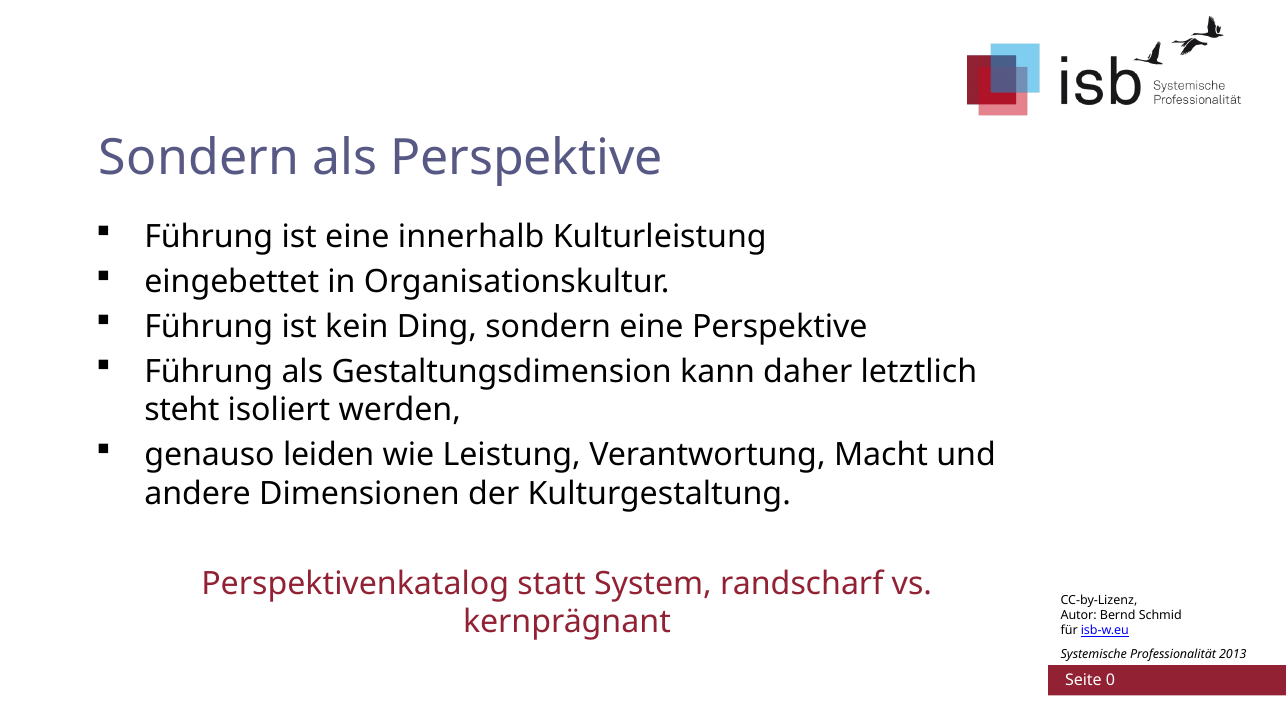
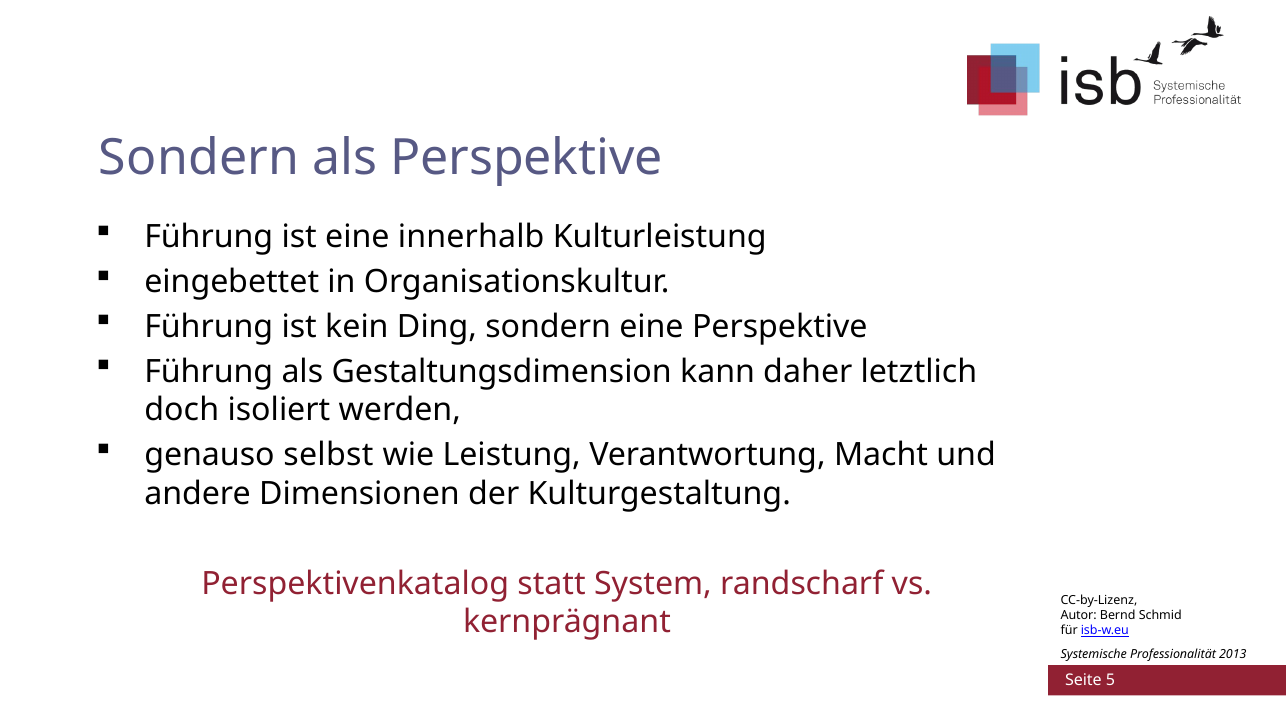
steht: steht -> doch
leiden: leiden -> selbst
0: 0 -> 5
